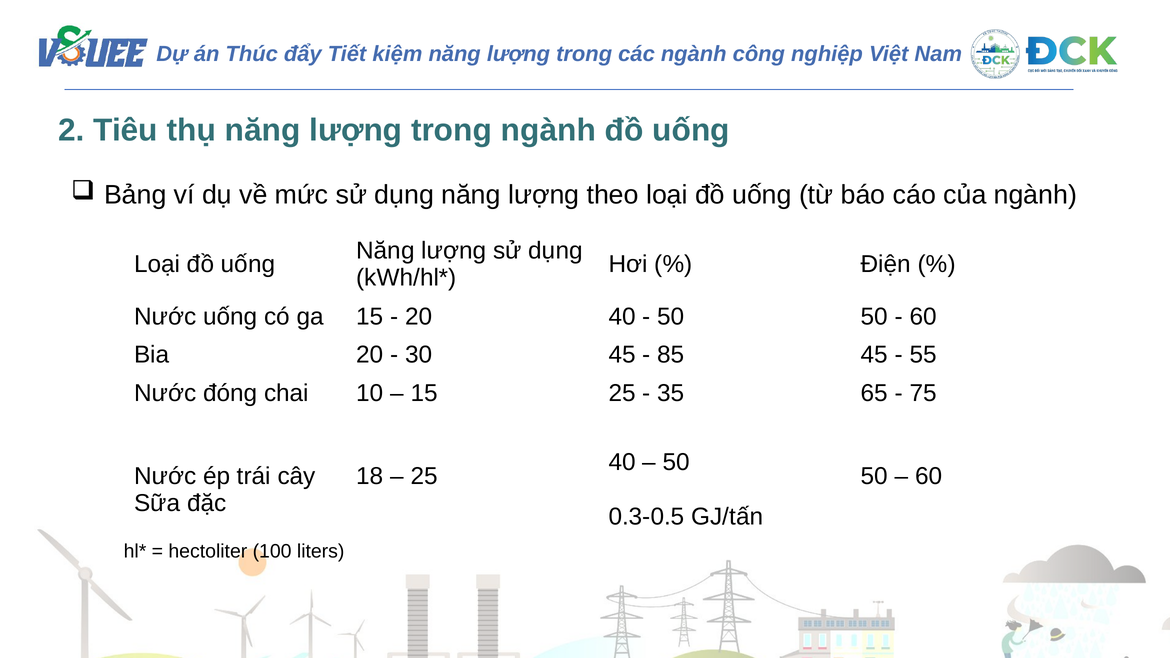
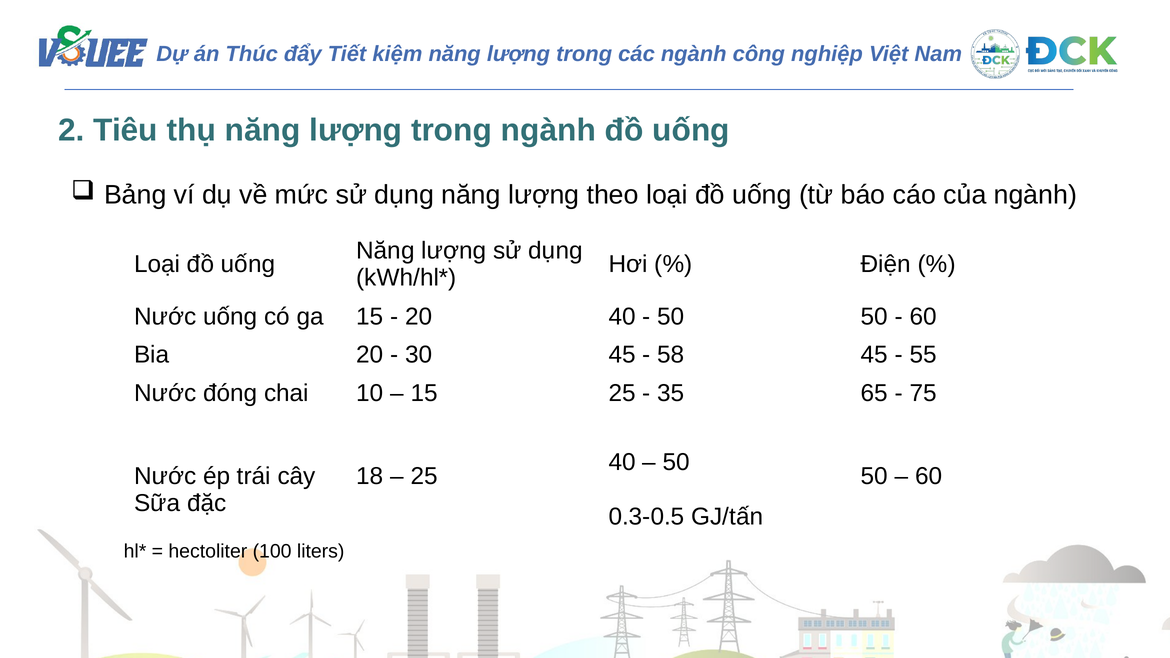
85: 85 -> 58
